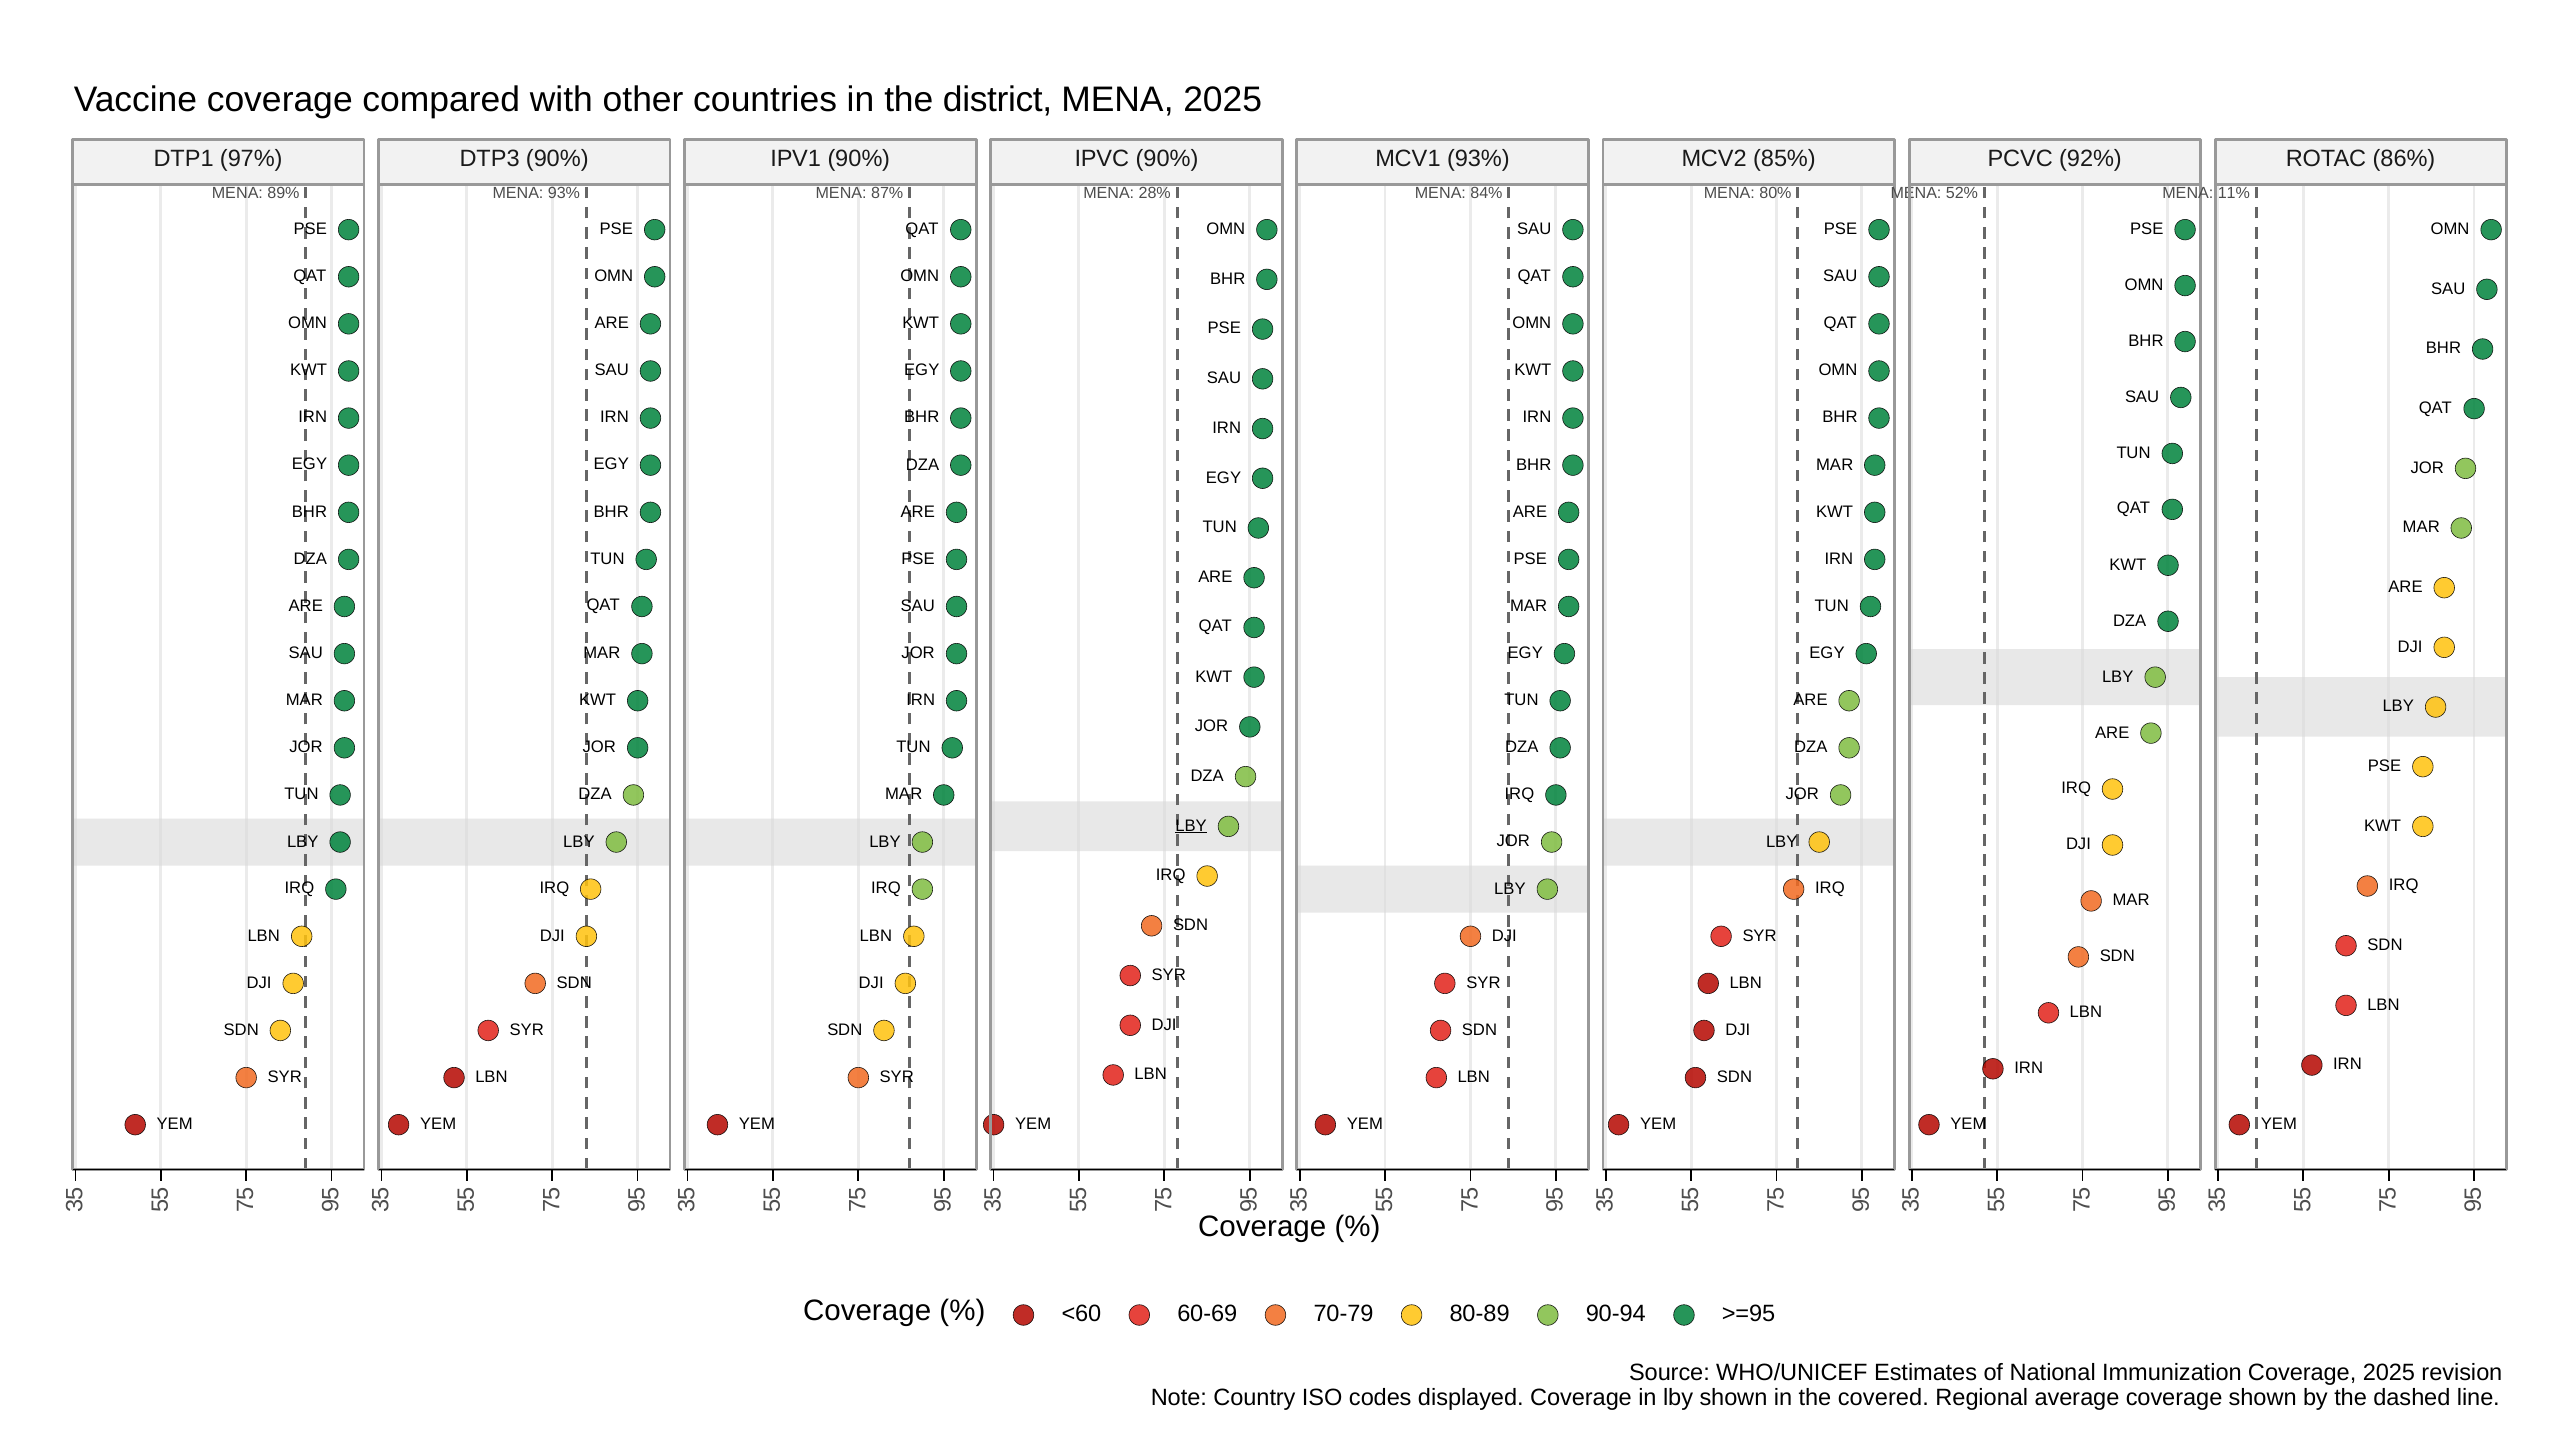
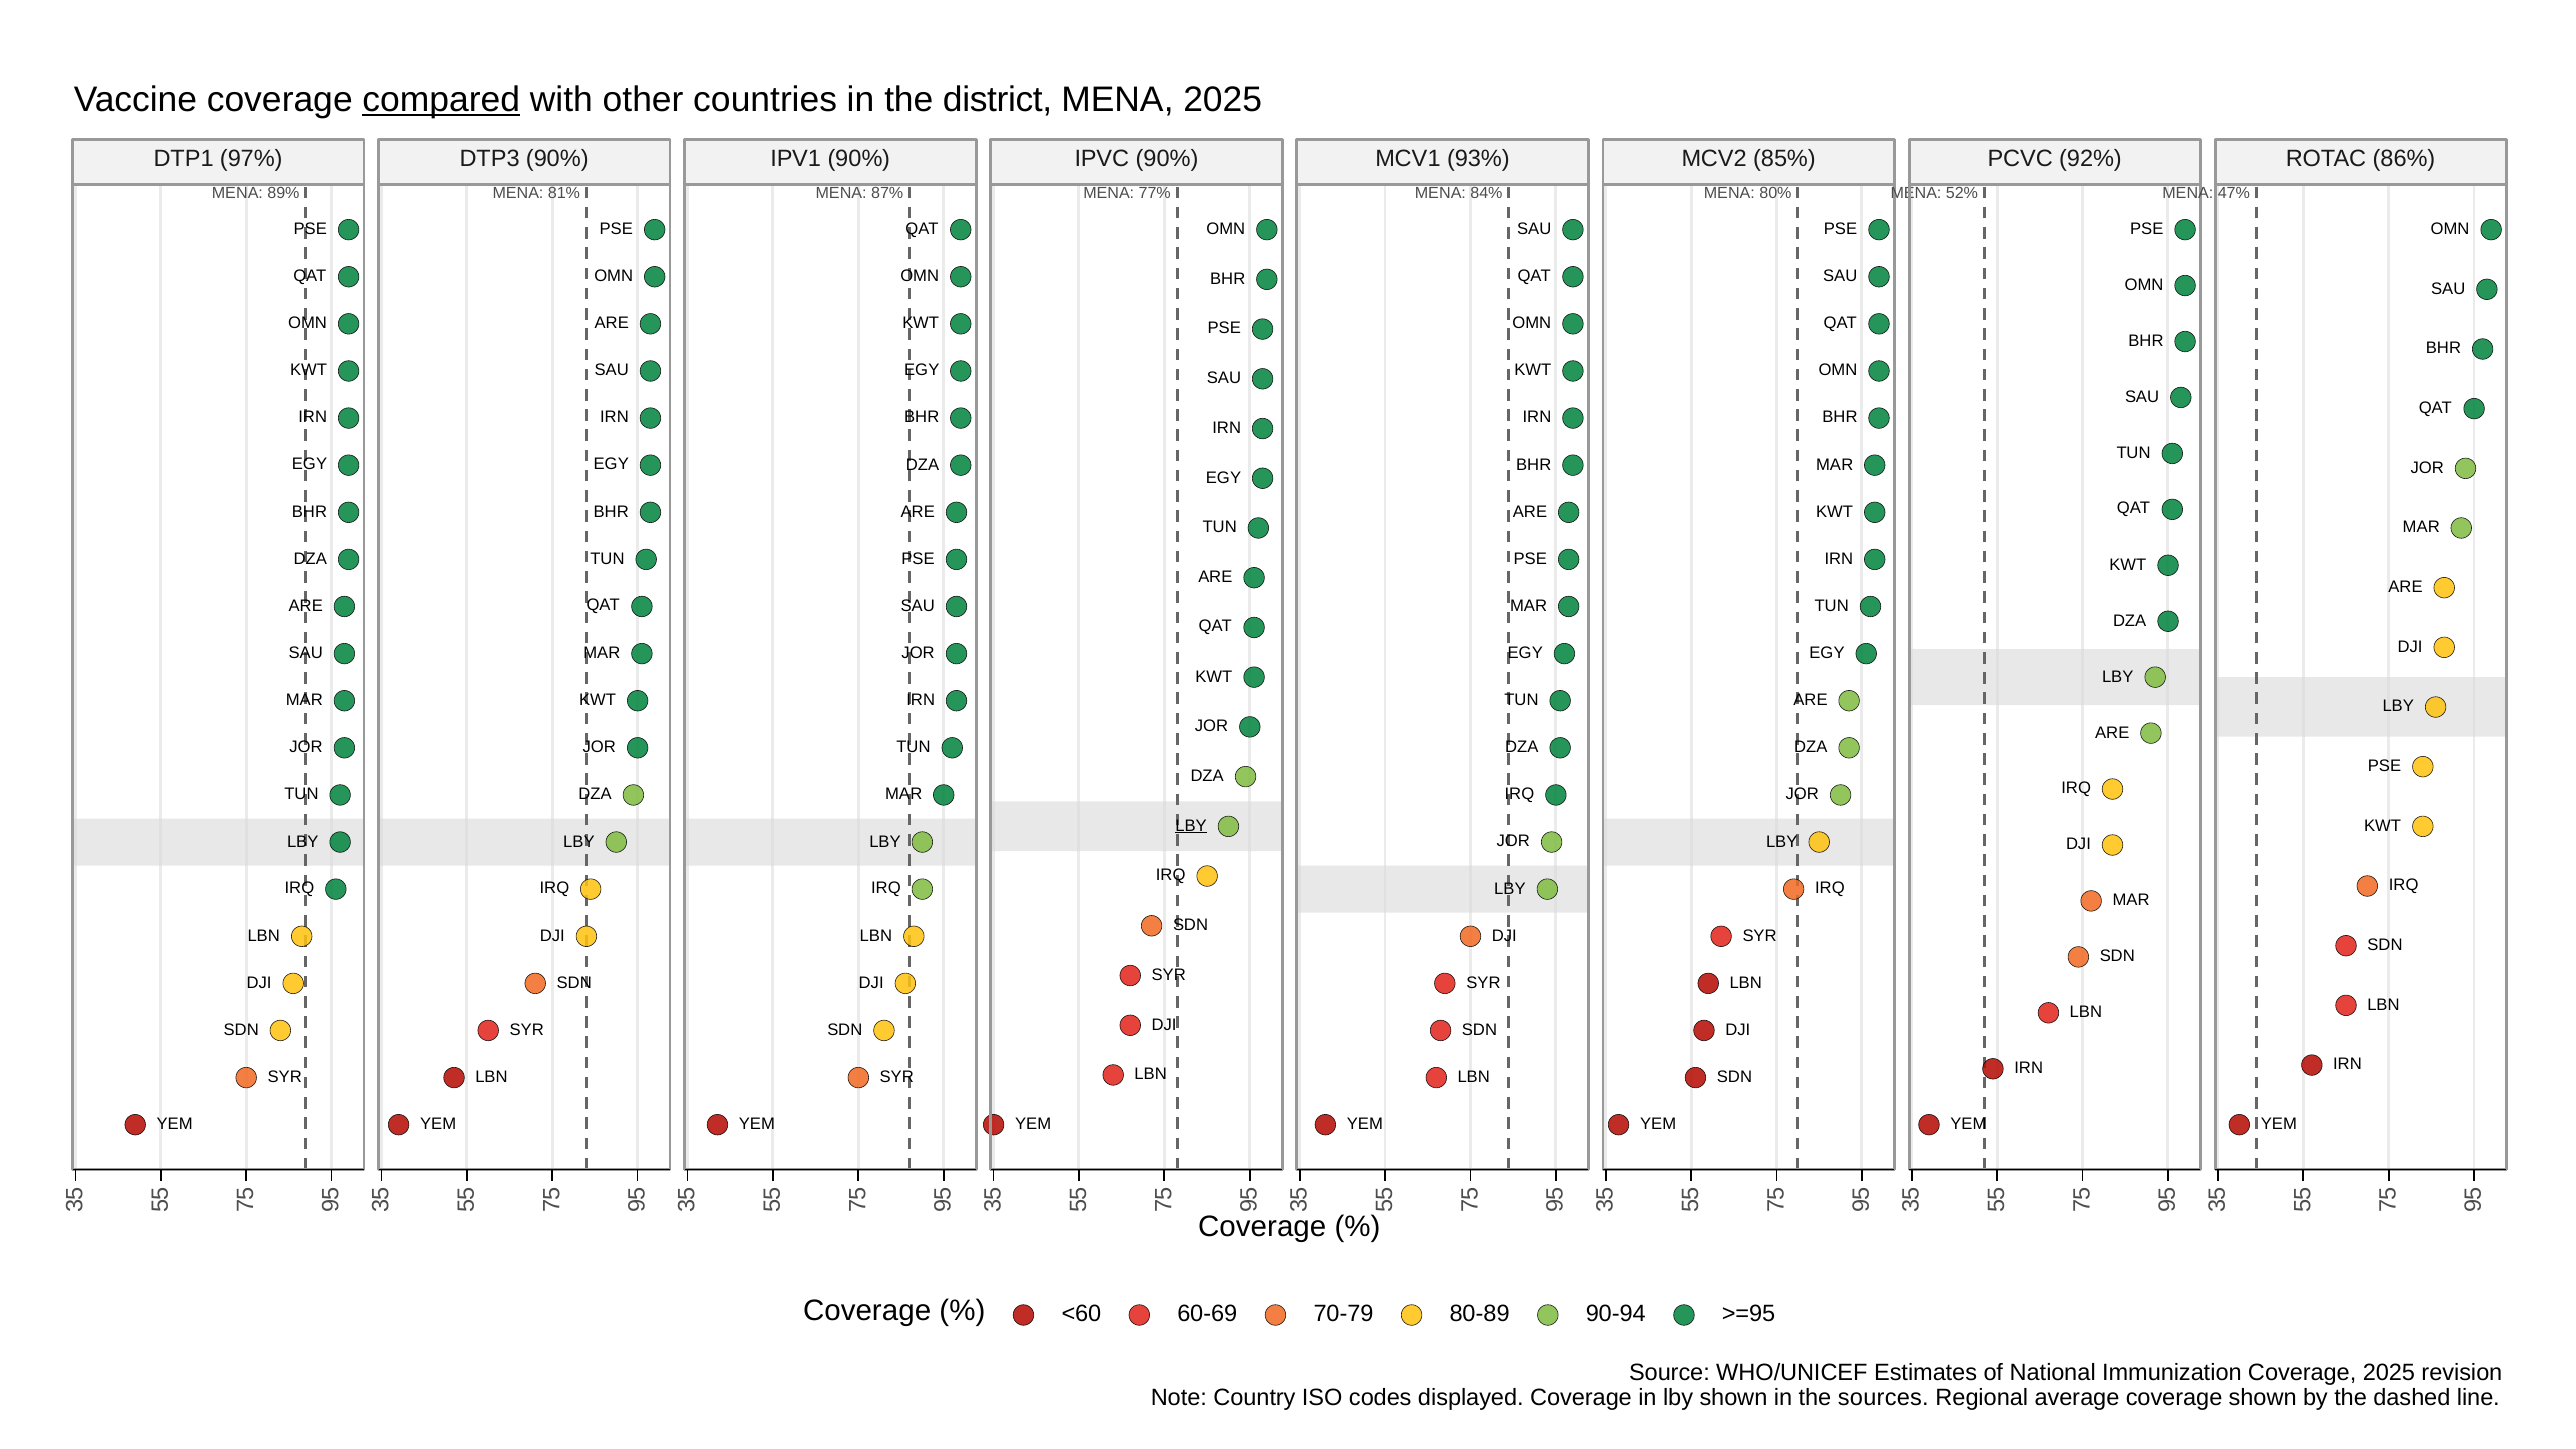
compared underline: none -> present
MENA 93%: 93% -> 81%
28%: 28% -> 77%
11%: 11% -> 47%
covered: covered -> sources
